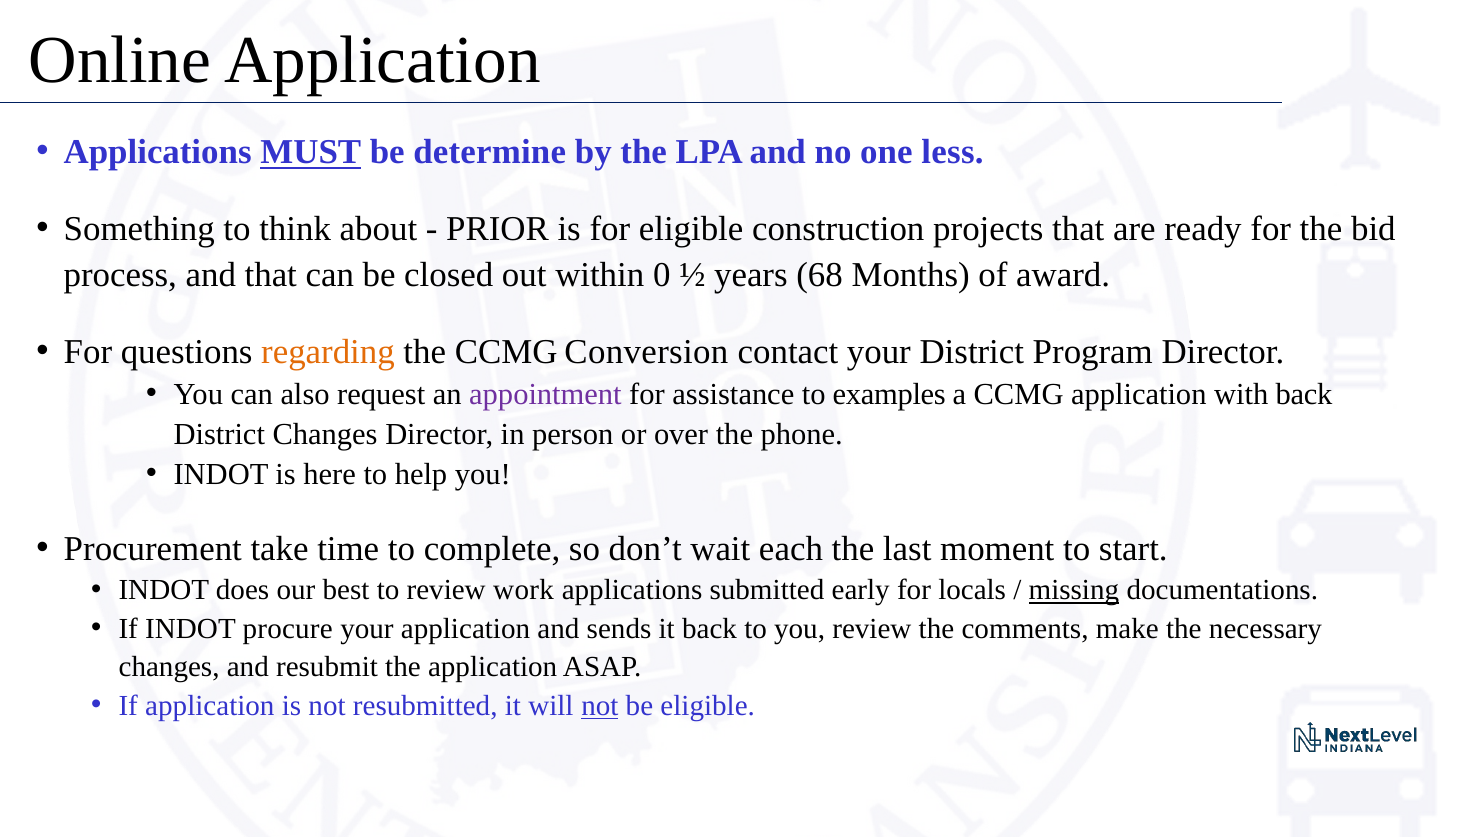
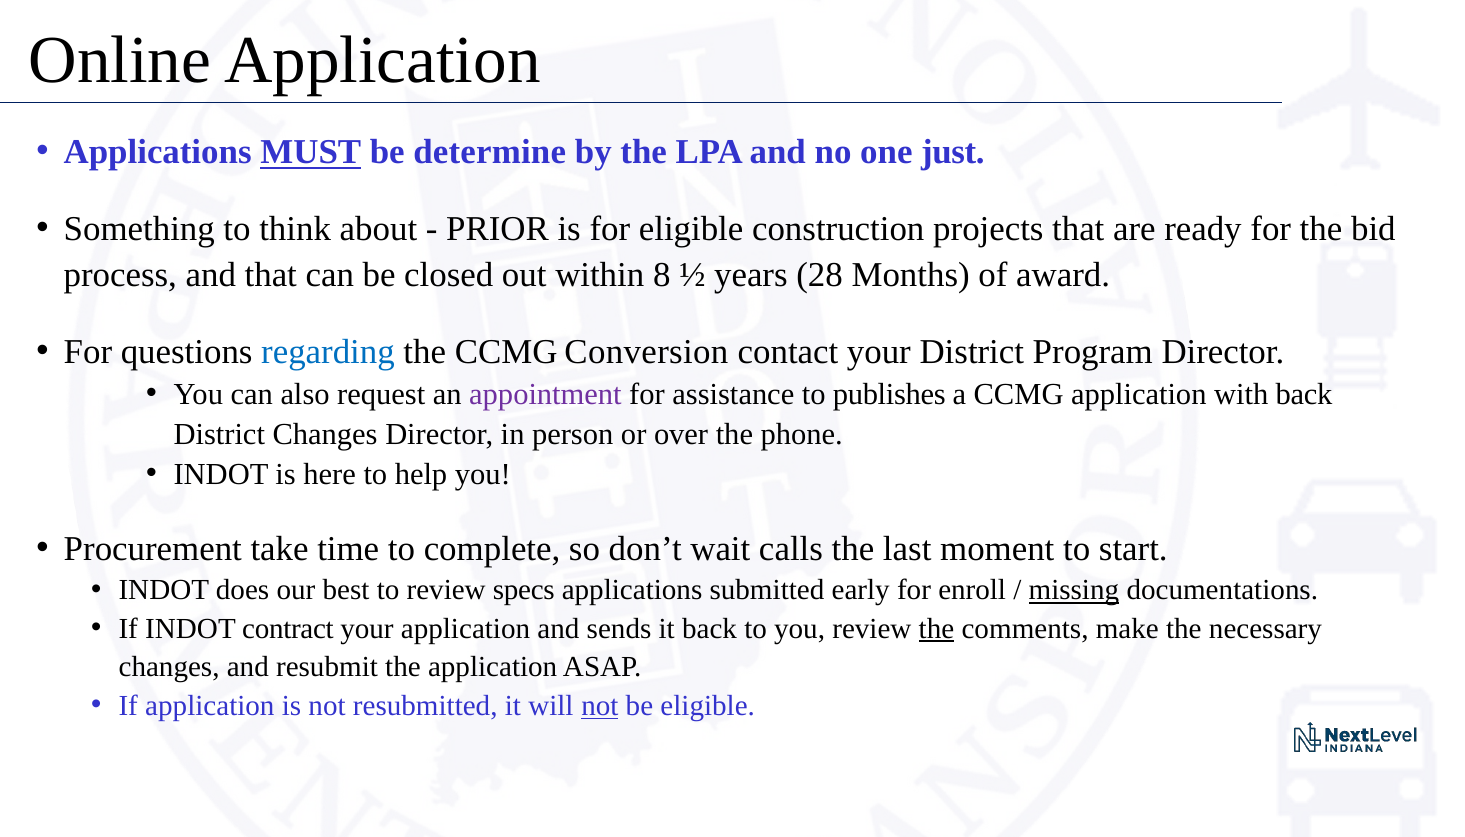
less: less -> just
0: 0 -> 8
68: 68 -> 28
regarding colour: orange -> blue
examples: examples -> publishes
each: each -> calls
work: work -> specs
locals: locals -> enroll
procure: procure -> contract
the at (936, 629) underline: none -> present
